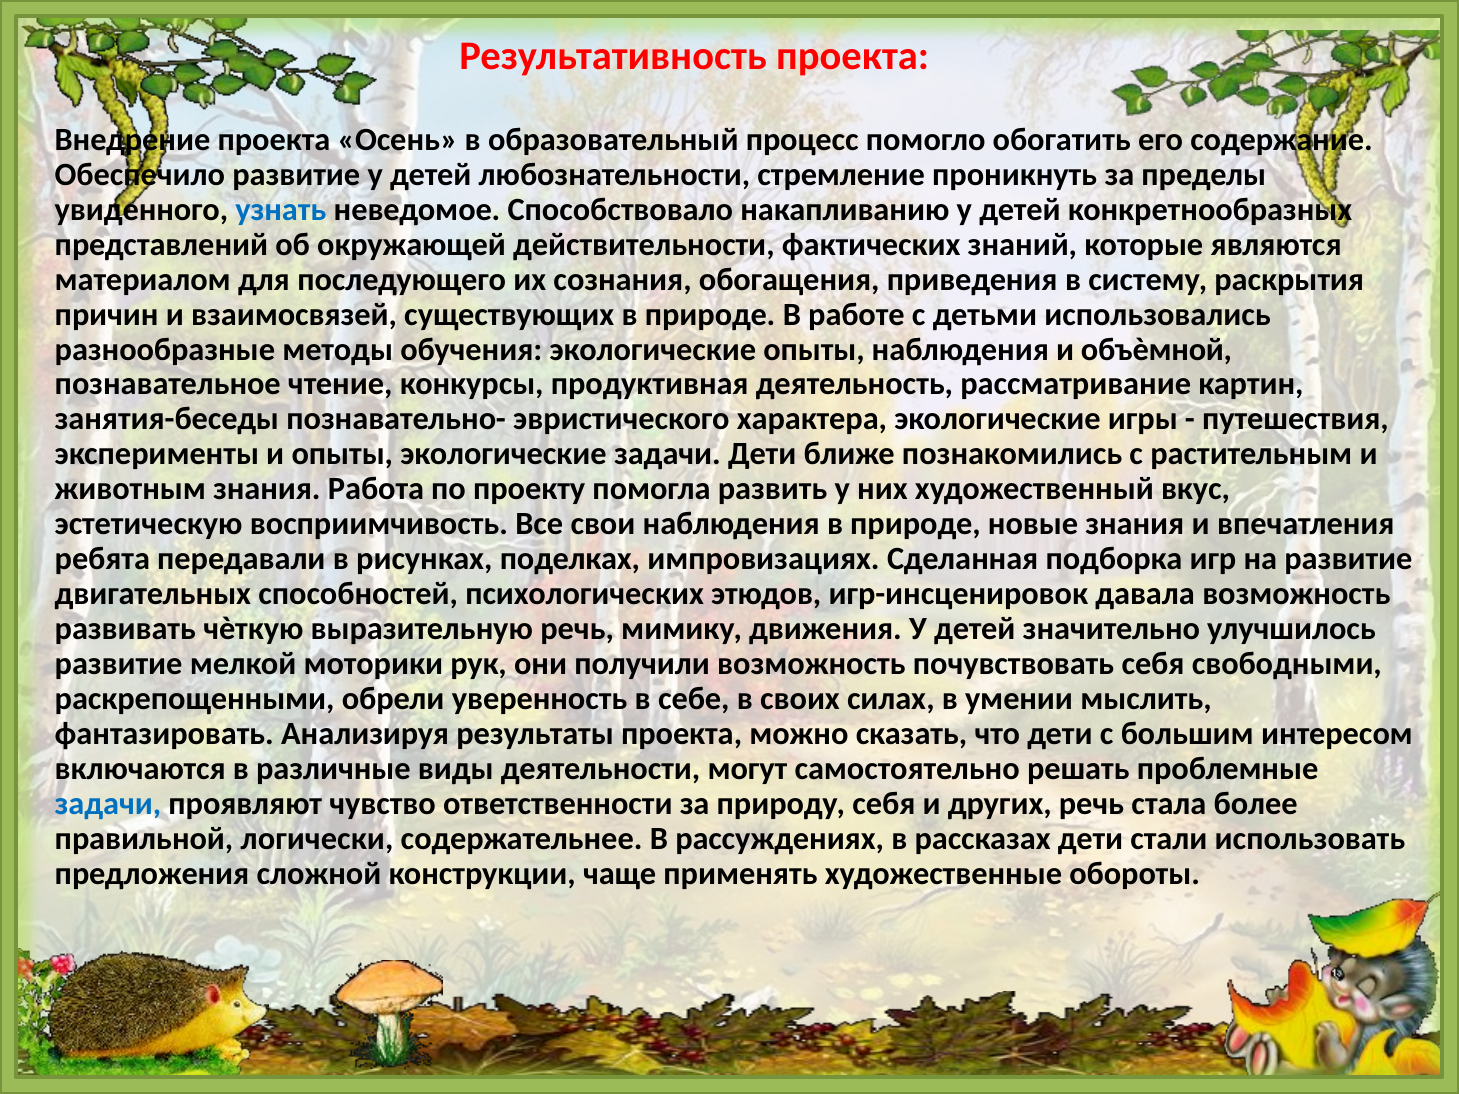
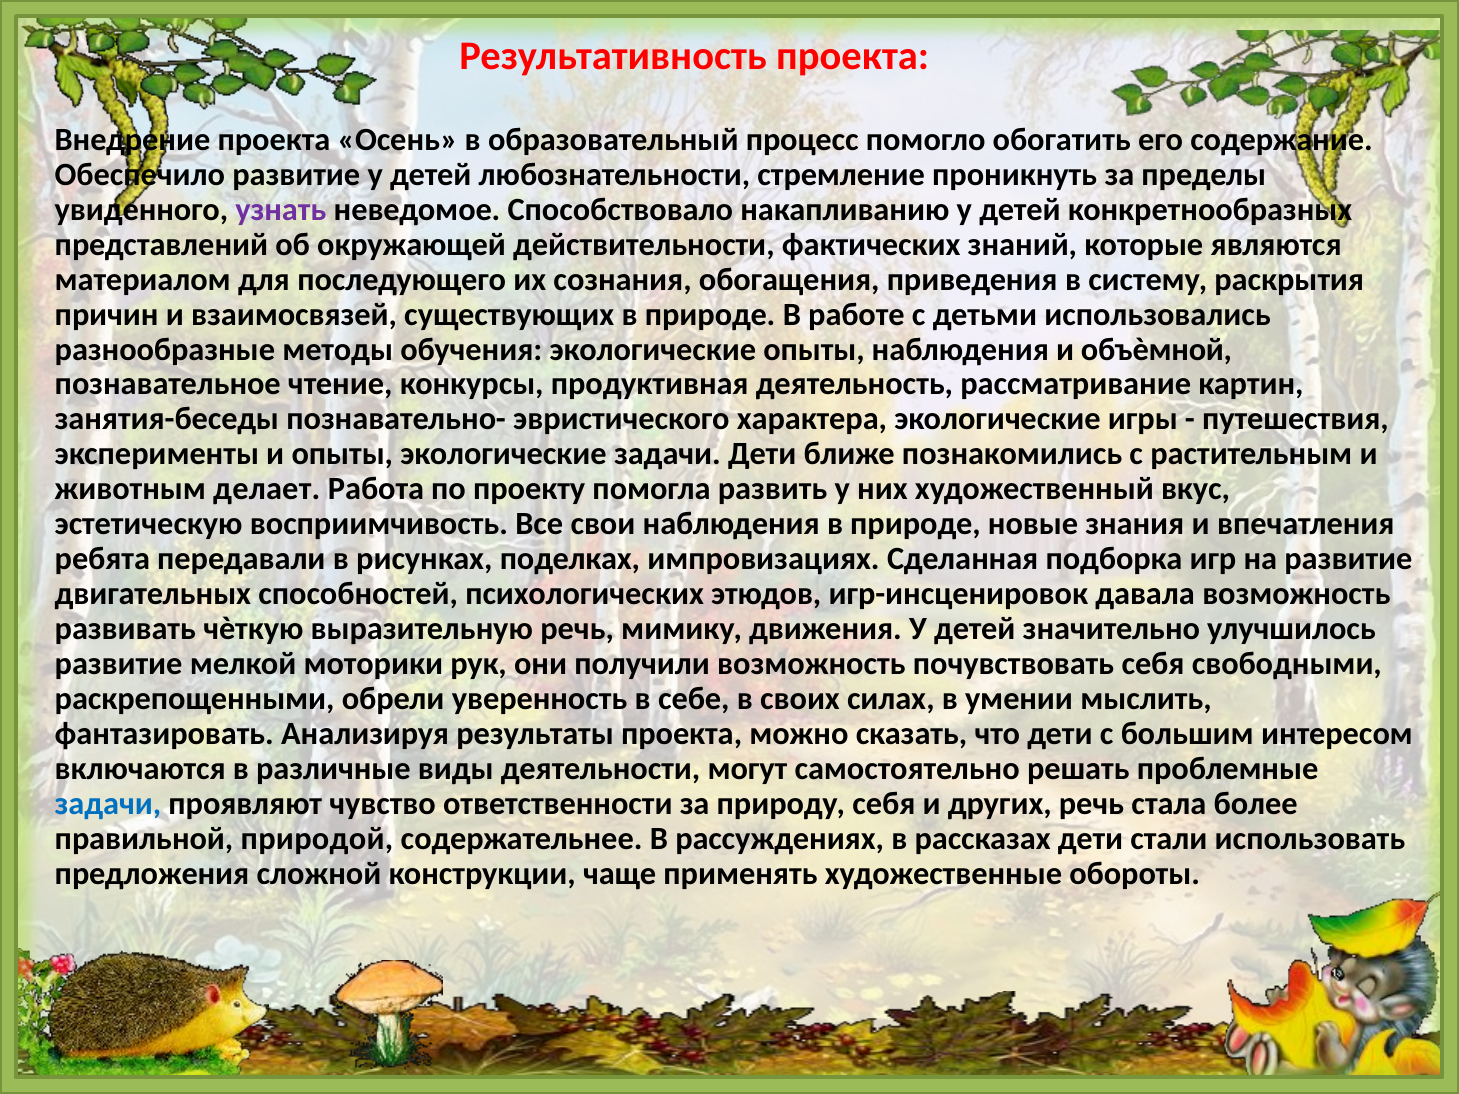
узнать colour: blue -> purple
животным знания: знания -> делает
логически: логически -> природой
